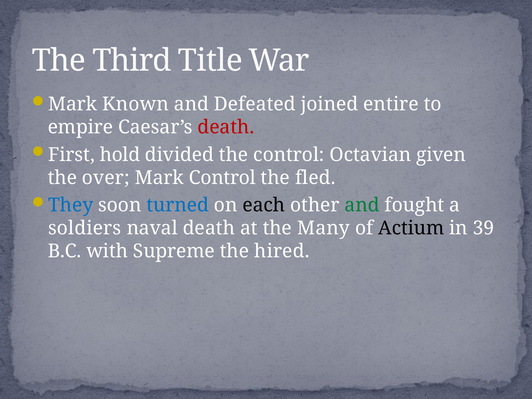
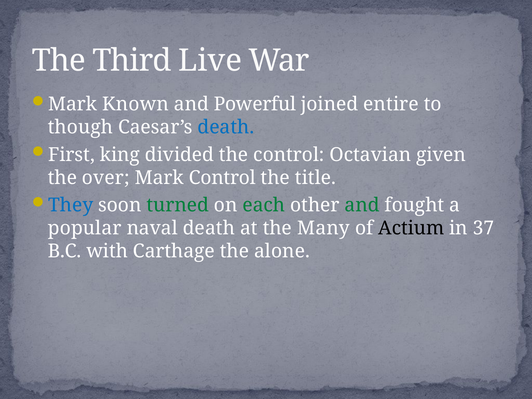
Title: Title -> Live
Defeated: Defeated -> Powerful
empire: empire -> though
death at (226, 127) colour: red -> blue
hold: hold -> king
fled: fled -> title
turned colour: blue -> green
each colour: black -> green
soldiers: soldiers -> popular
39: 39 -> 37
Supreme: Supreme -> Carthage
hired: hired -> alone
